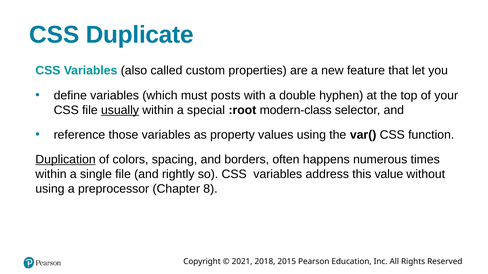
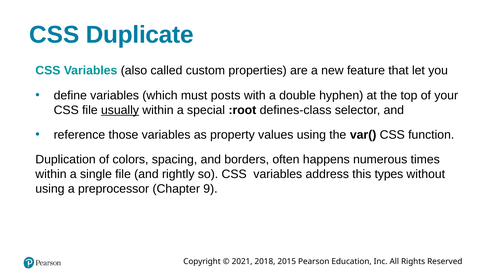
modern-class: modern-class -> defines-class
Duplication underline: present -> none
value: value -> types
8: 8 -> 9
